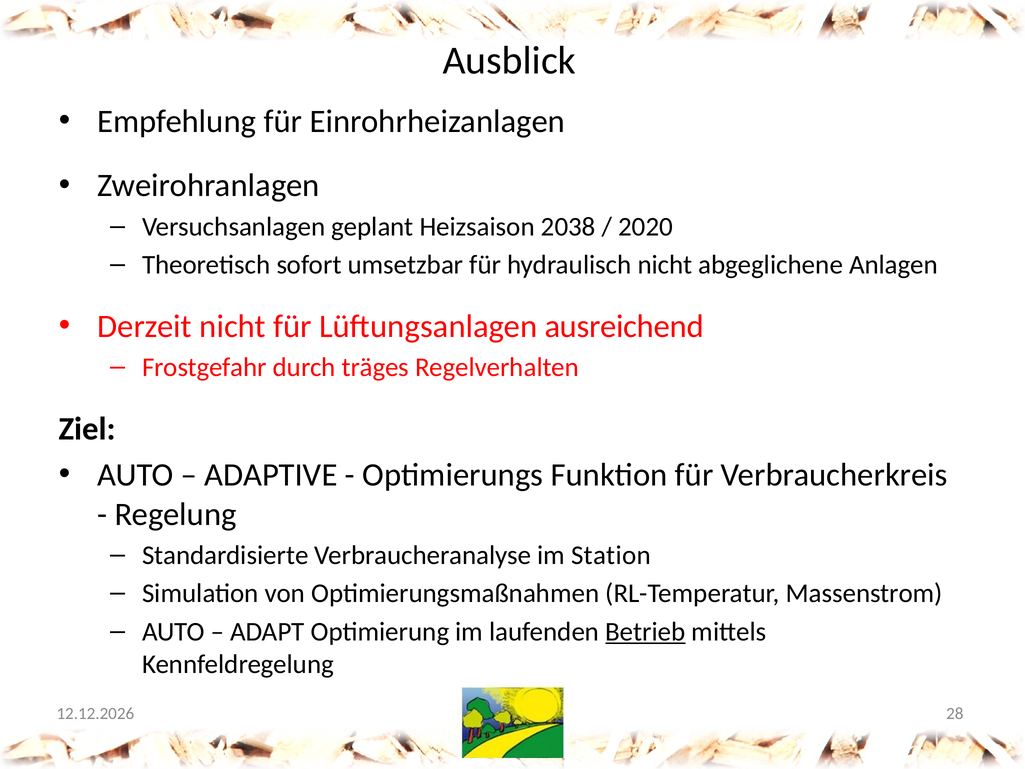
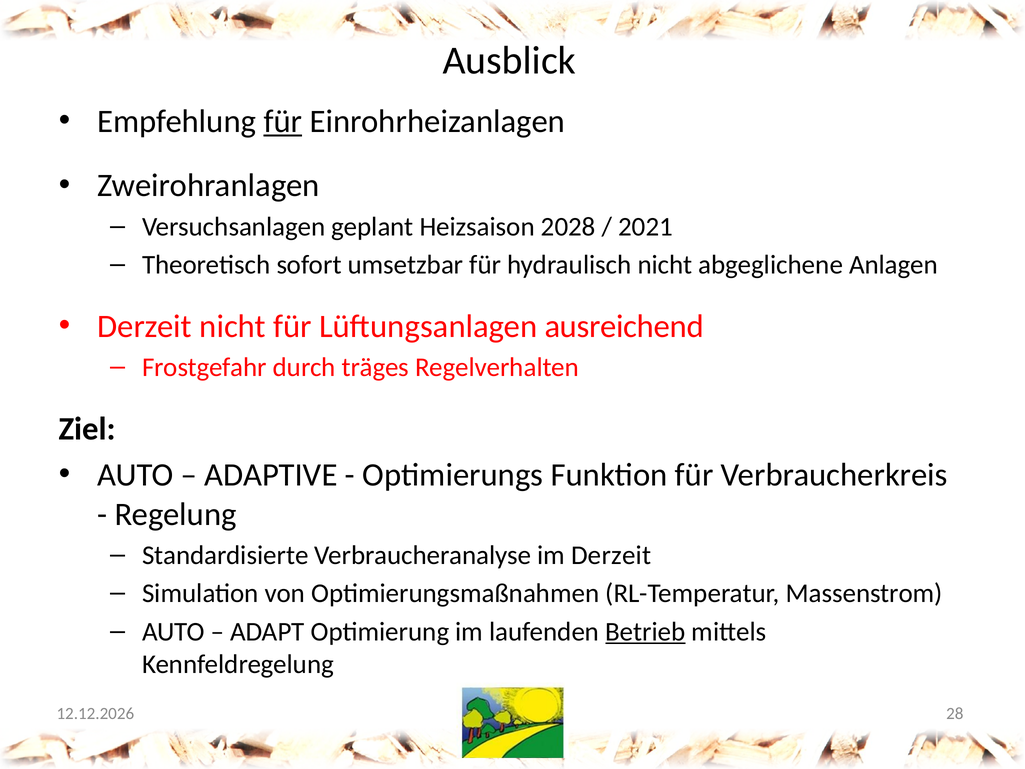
für at (283, 121) underline: none -> present
2038: 2038 -> 2028
2020: 2020 -> 2021
im Station: Station -> Derzeit
